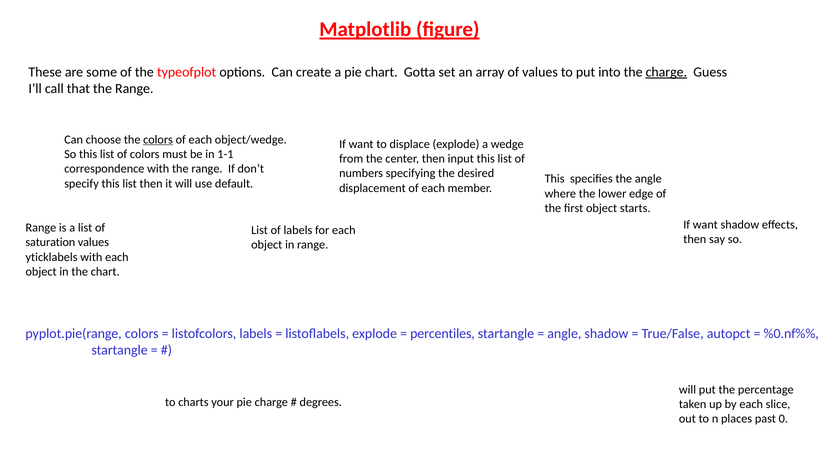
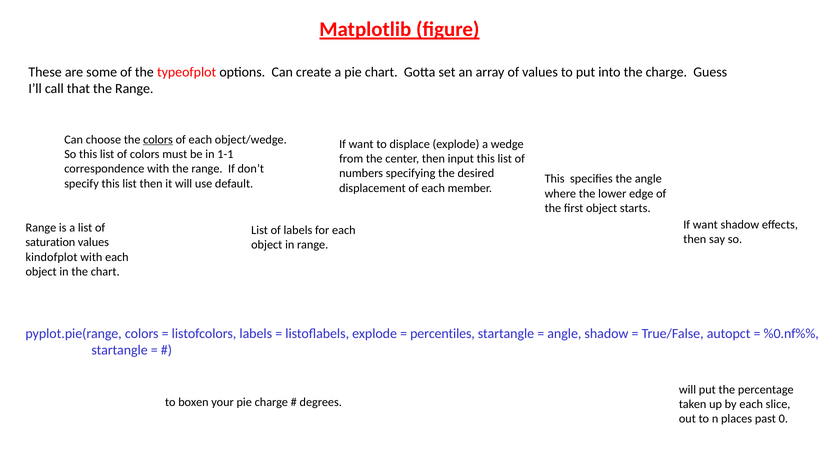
charge at (666, 72) underline: present -> none
yticklabels: yticklabels -> kindofplot
charts: charts -> boxen
